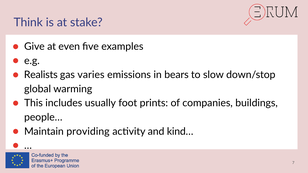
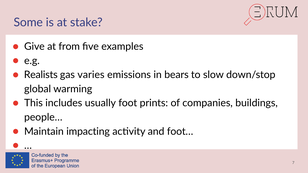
Think: Think -> Some
even: even -> from
providing: providing -> impacting
kind…: kind… -> foot…
